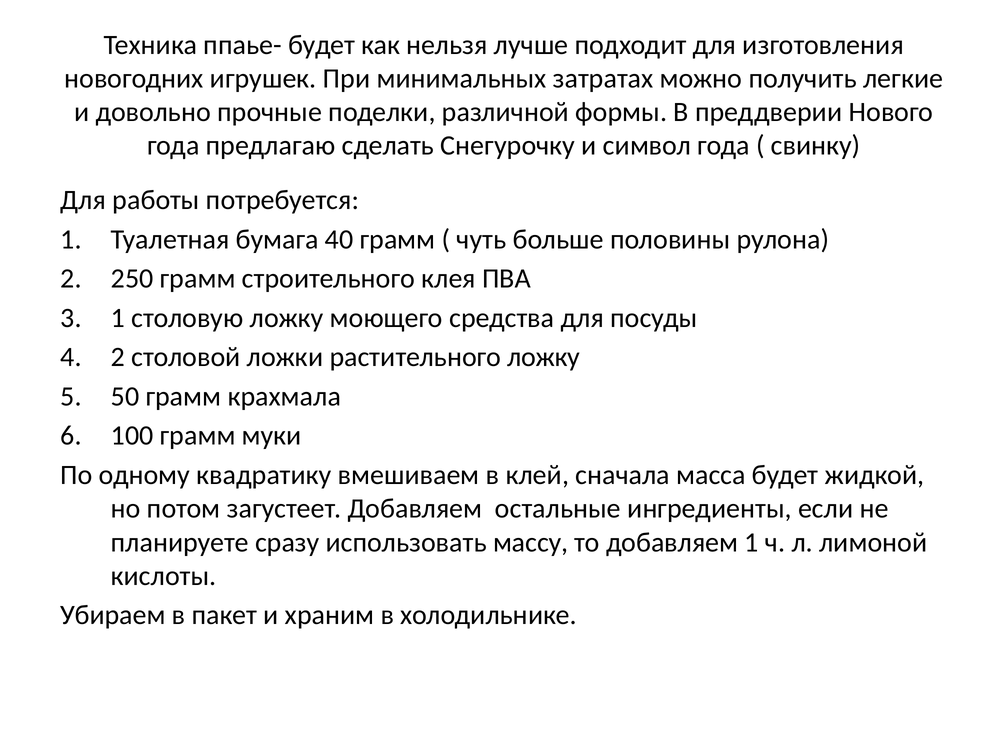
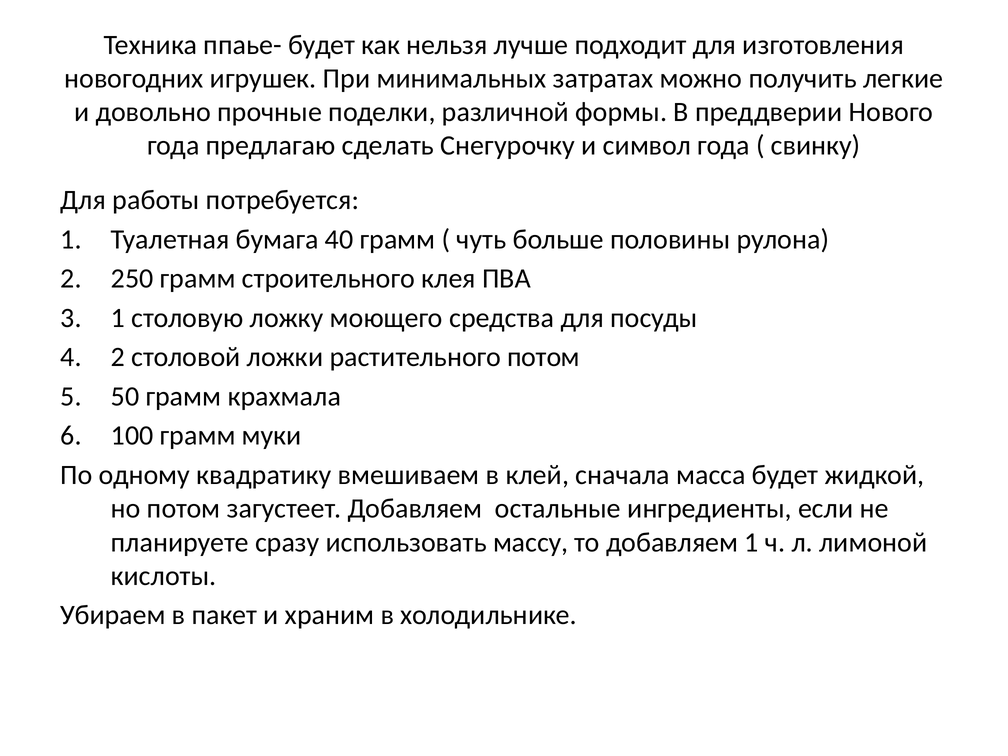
растительного ложку: ложку -> потом
